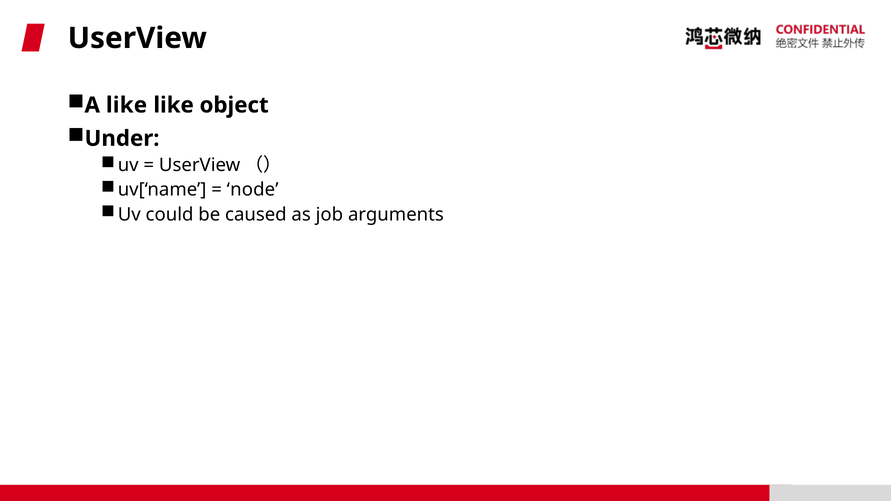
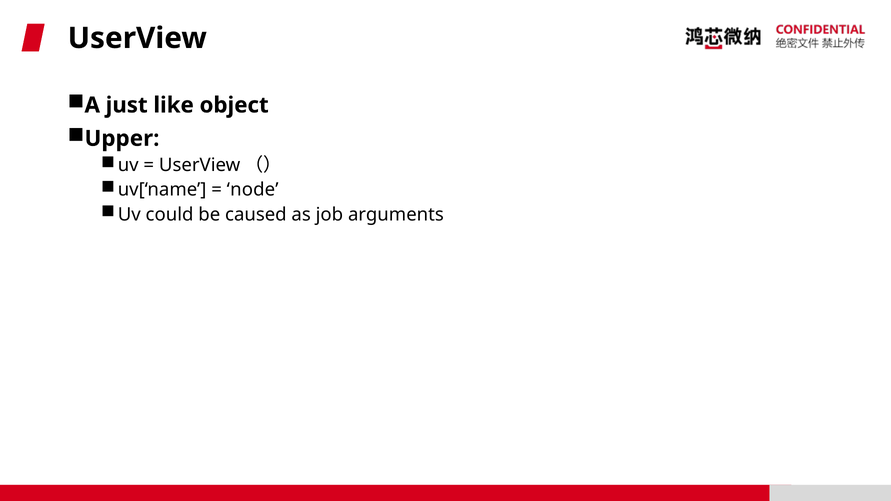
A like: like -> just
Under: Under -> Upper
